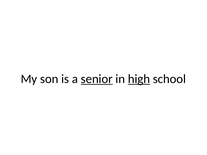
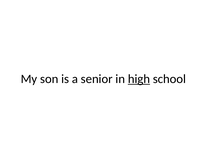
senior underline: present -> none
